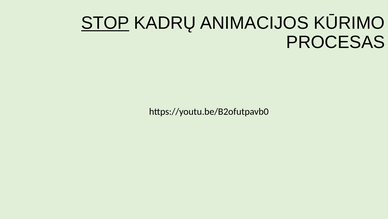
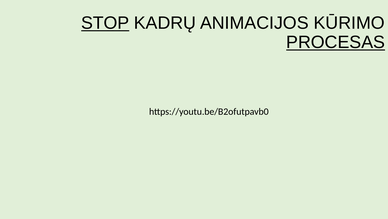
PROCESAS underline: none -> present
